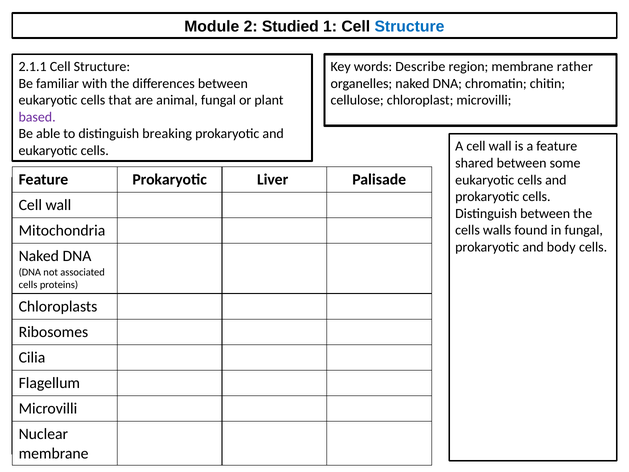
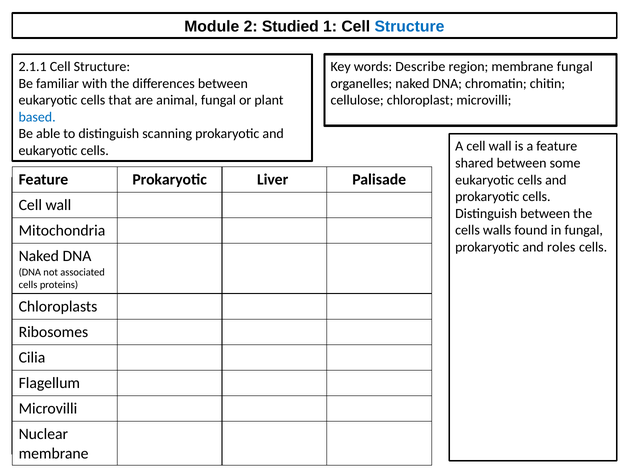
membrane rather: rather -> fungal
based colour: purple -> blue
breaking: breaking -> scanning
body: body -> roles
